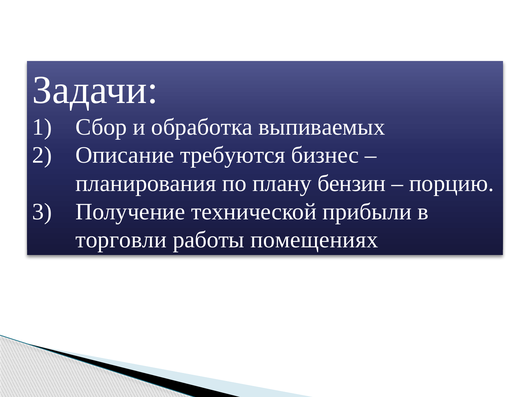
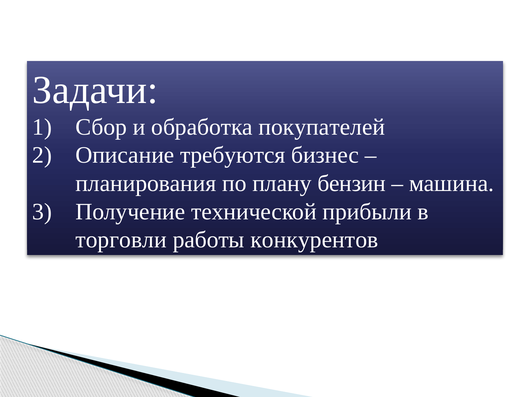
выпиваемых: выпиваемых -> покупателей
порцию: порцию -> машина
помещениях: помещениях -> конкурентов
